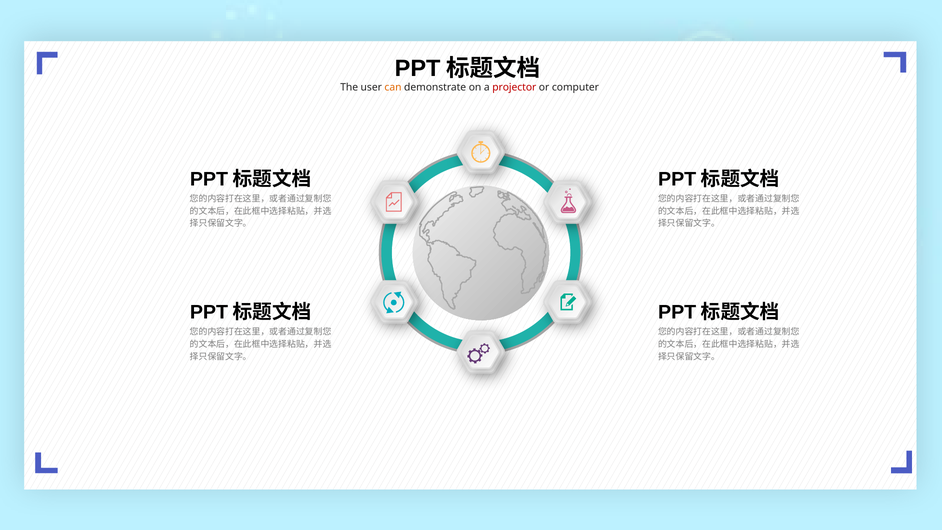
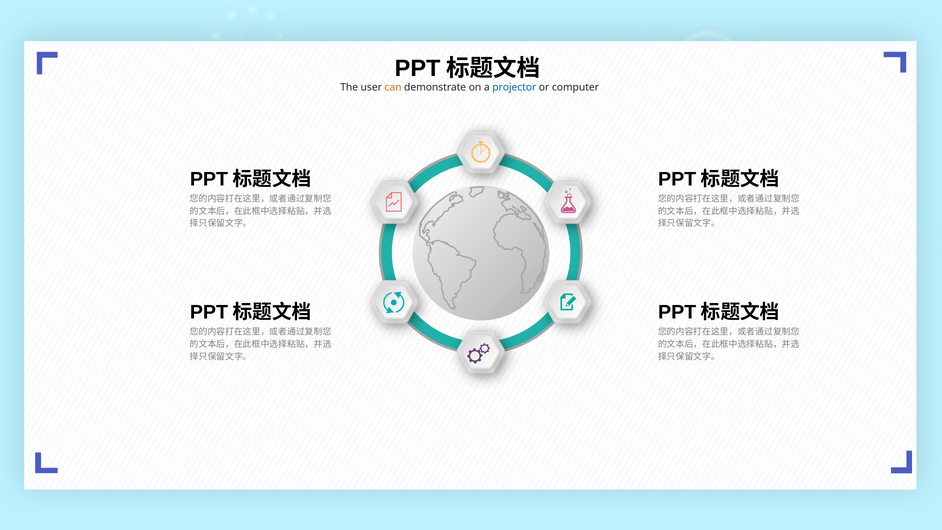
projector colour: red -> blue
